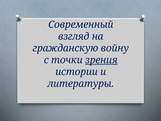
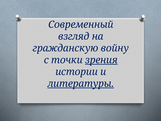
литературы underline: none -> present
